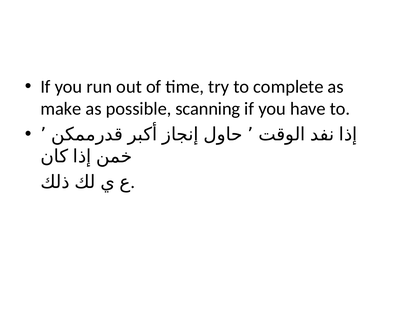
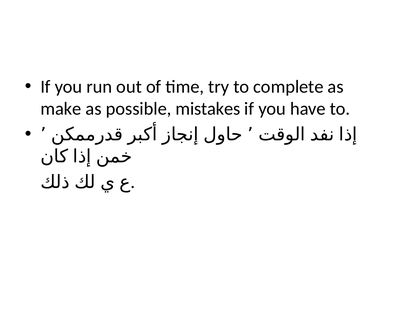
scanning: scanning -> mistakes
